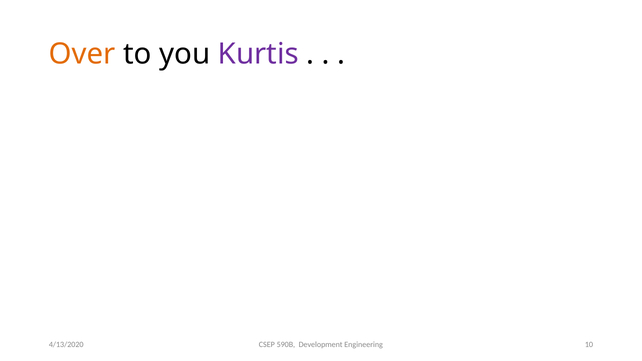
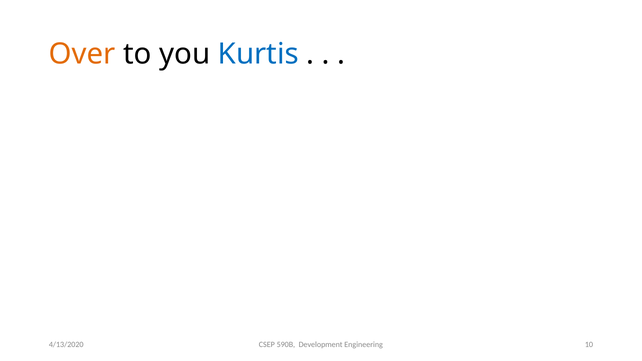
Kurtis colour: purple -> blue
